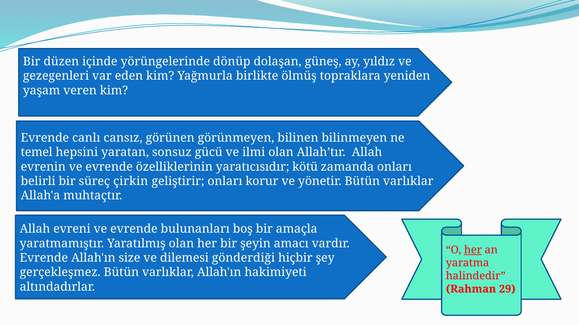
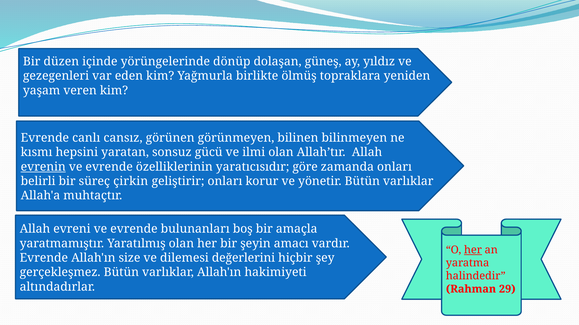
temel: temel -> kısmı
evrenin underline: none -> present
kötü: kötü -> göre
gönderdiği: gönderdiği -> değerlerini
